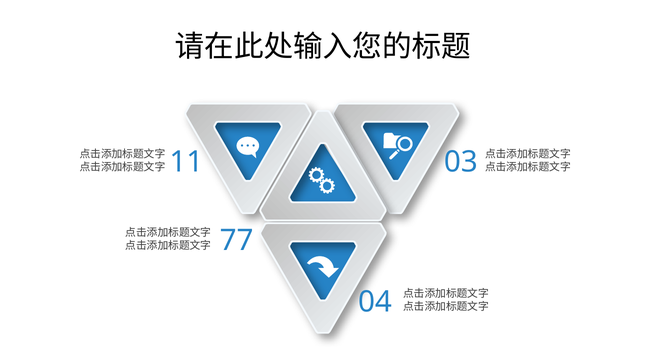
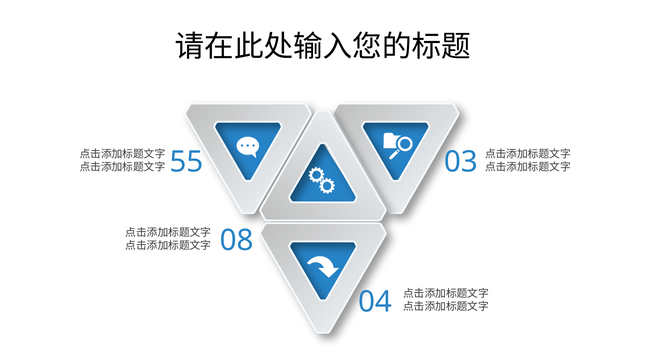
11: 11 -> 55
77: 77 -> 08
